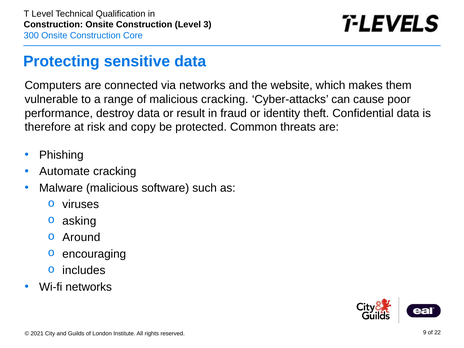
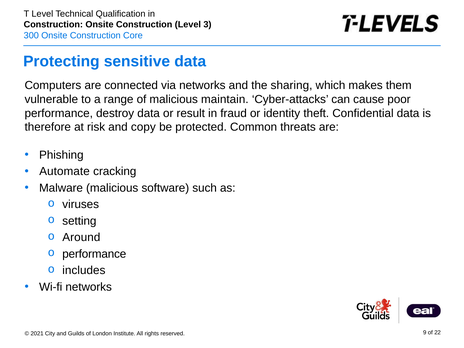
website: website -> sharing
malicious cracking: cracking -> maintain
asking: asking -> setting
encouraging at (94, 254): encouraging -> performance
